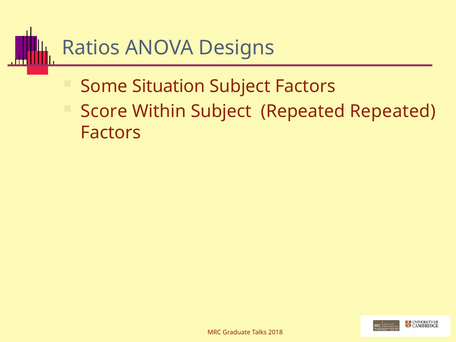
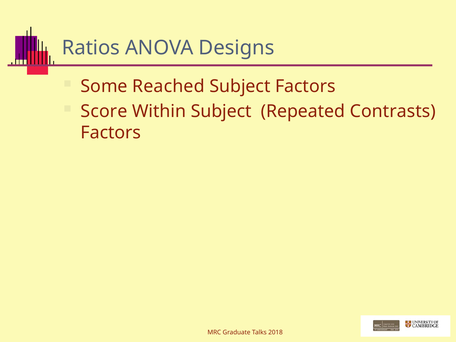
Situation: Situation -> Reached
Repeated Repeated: Repeated -> Contrasts
